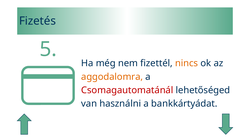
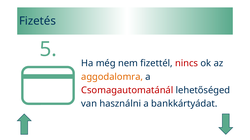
nincs colour: orange -> red
